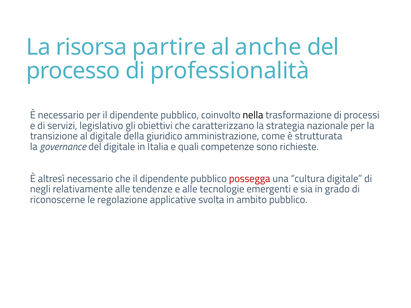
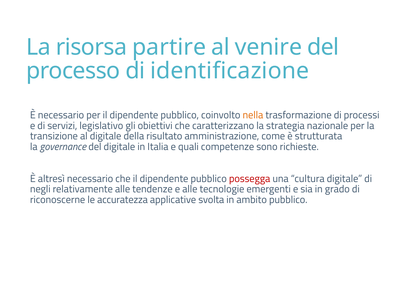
anche: anche -> venire
professionalità: professionalità -> identificazione
nella colour: black -> orange
giuridico: giuridico -> risultato
regolazione: regolazione -> accuratezza
